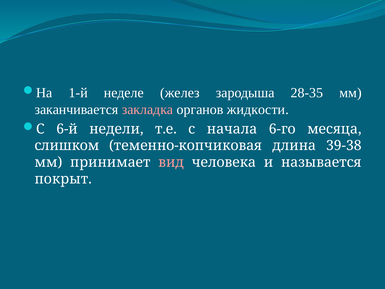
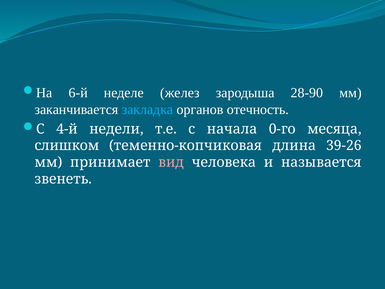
1-й: 1-й -> 6-й
28-35: 28-35 -> 28-90
закладка colour: pink -> light blue
жидкости: жидкости -> отечность
6-й: 6-й -> 4-й
6-го: 6-го -> 0-го
39-38: 39-38 -> 39-26
покрыт: покрыт -> звенеть
